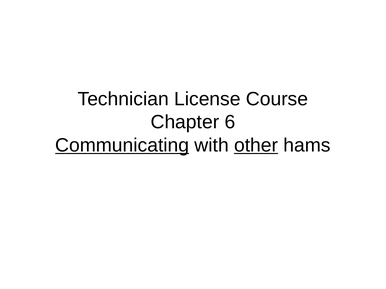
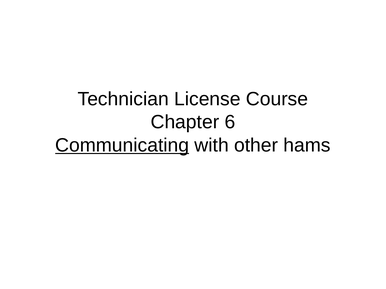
other underline: present -> none
